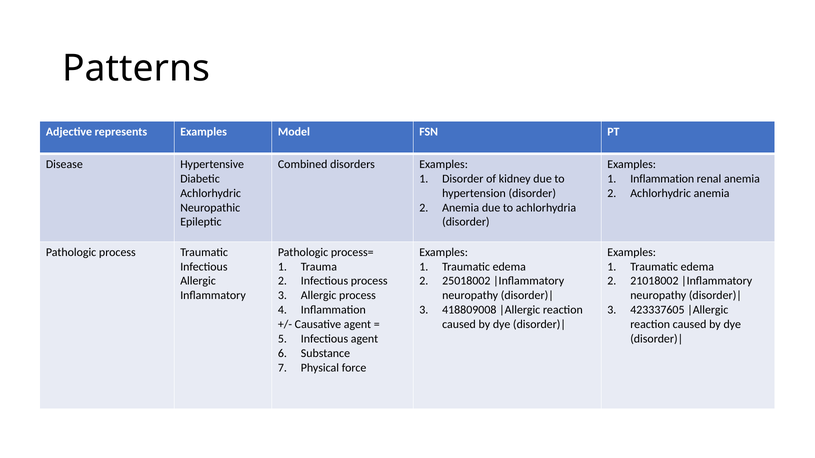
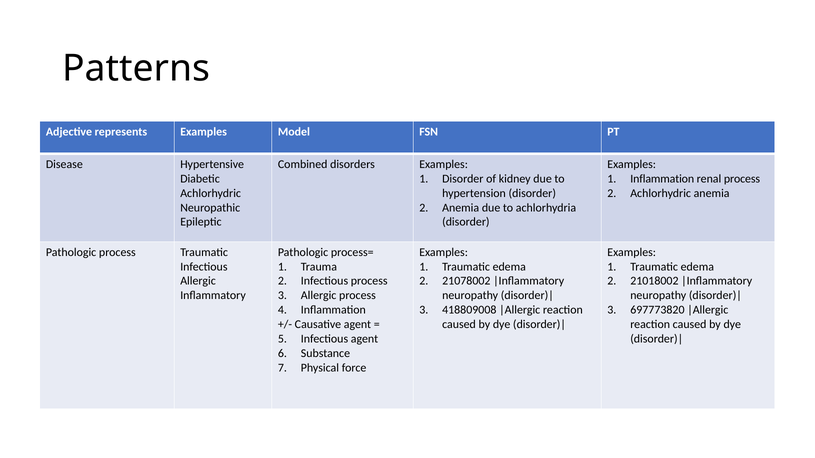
renal anemia: anemia -> process
25018002: 25018002 -> 21078002
423337605: 423337605 -> 697773820
